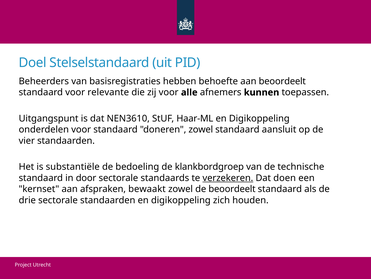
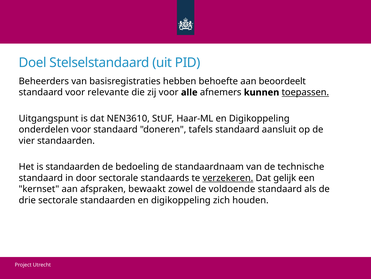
toepassen underline: none -> present
doneren zowel: zowel -> tafels
is substantiële: substantiële -> standaarden
klankbordgroep: klankbordgroep -> standaardnaam
doen: doen -> gelijk
de beoordeelt: beoordeelt -> voldoende
